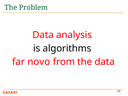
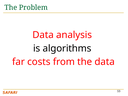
novo: novo -> costs
